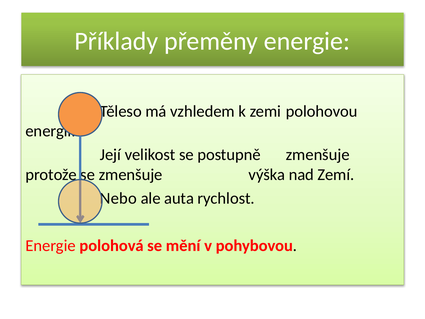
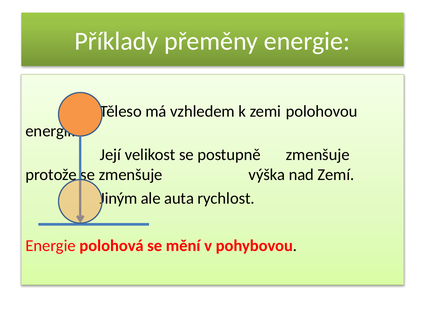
Nebo: Nebo -> Jiným
